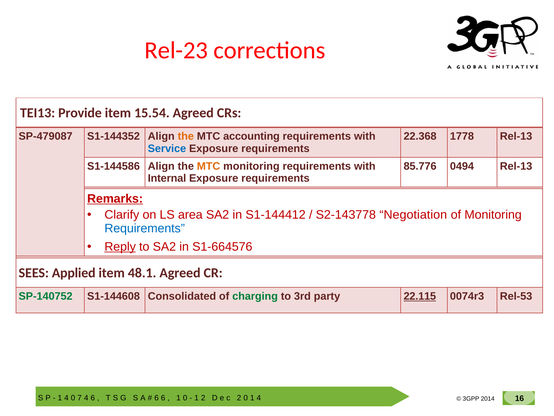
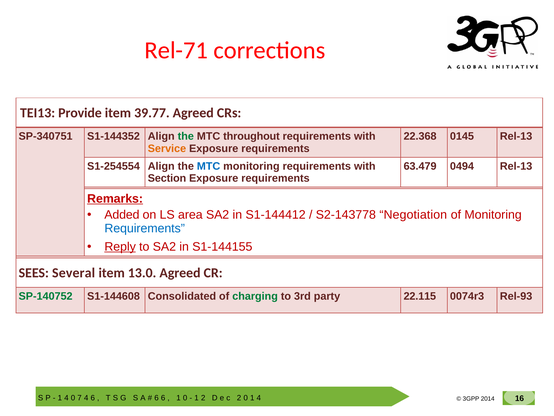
Rel-23: Rel-23 -> Rel-71
15.54: 15.54 -> 39.77
SP-479087: SP-479087 -> SP-340751
the at (186, 136) colour: orange -> green
accounting: accounting -> throughout
1778: 1778 -> 0145
Service colour: blue -> orange
S1-144586: S1-144586 -> S1-254554
MTC at (209, 166) colour: orange -> blue
85.776: 85.776 -> 63.479
Internal: Internal -> Section
Clarify: Clarify -> Added
S1-664576: S1-664576 -> S1-144155
Applied: Applied -> Several
48.1: 48.1 -> 13.0
22.115 underline: present -> none
Rel-53: Rel-53 -> Rel-93
